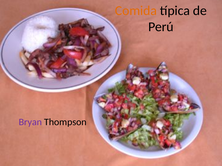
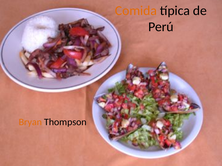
Bryan colour: purple -> orange
